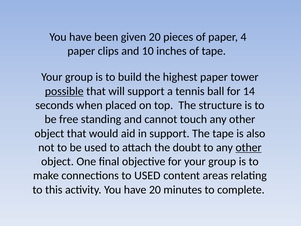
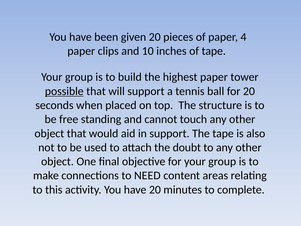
for 14: 14 -> 20
other at (249, 147) underline: present -> none
to USED: USED -> NEED
